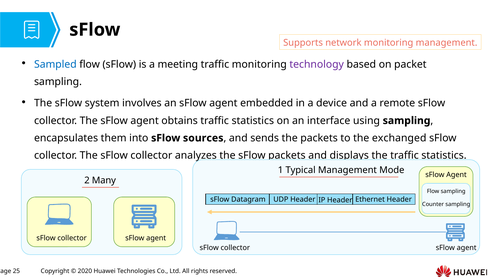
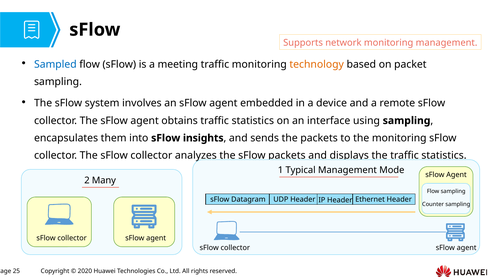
technology colour: purple -> orange
sources: sources -> insights
the exchanged: exchanged -> monitoring
